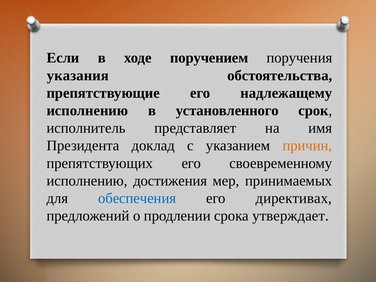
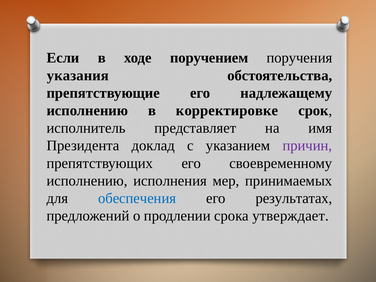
установленного: установленного -> корректировке
причин colour: orange -> purple
достижения: достижения -> исполнения
директивах: директивах -> результатах
